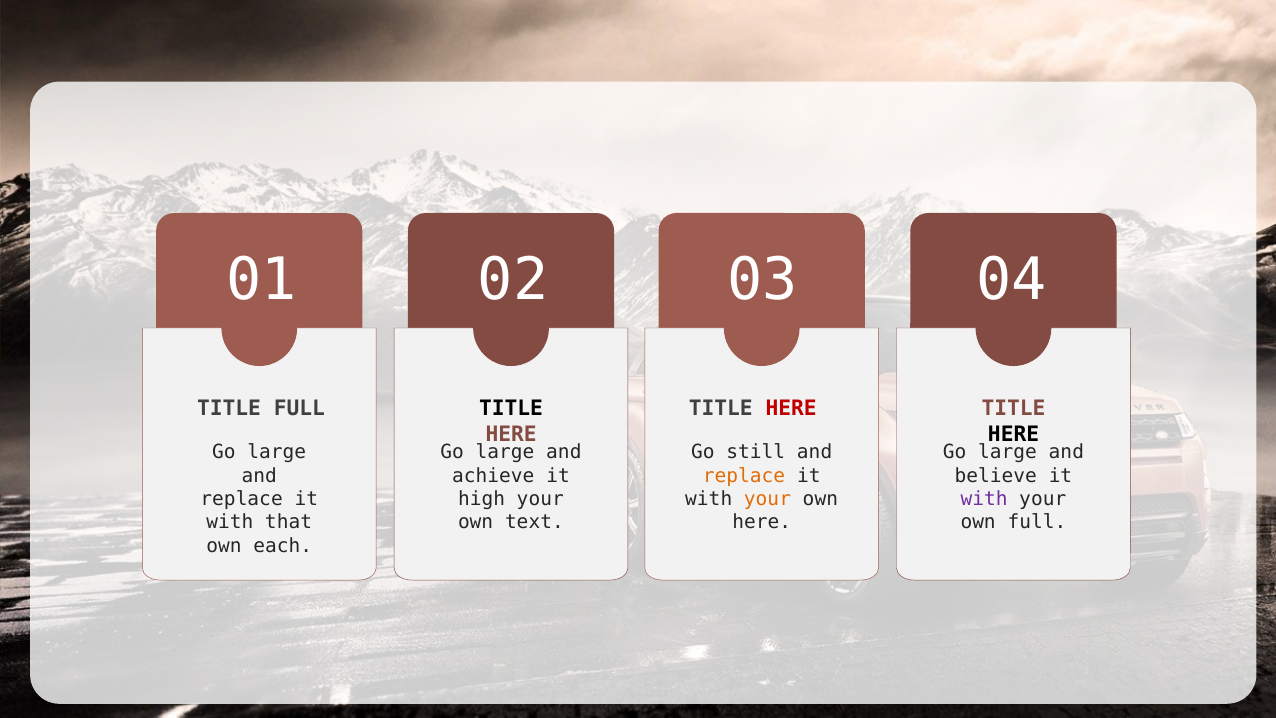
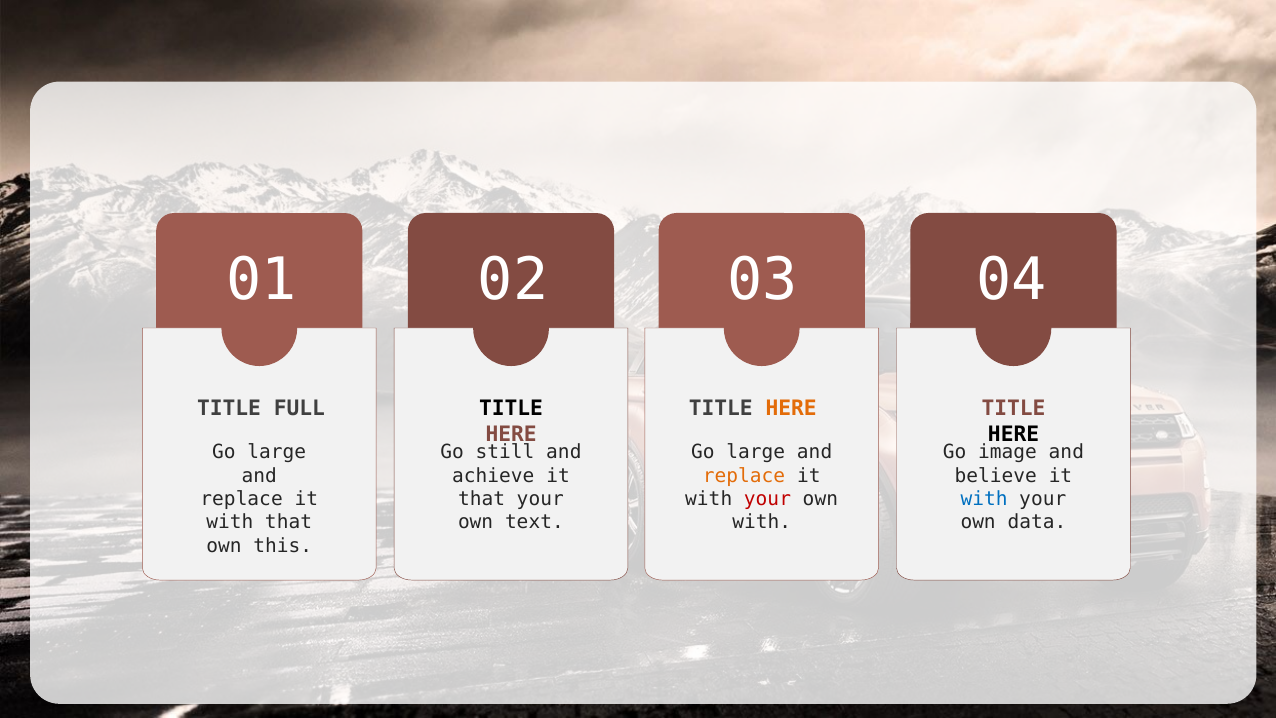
HERE at (791, 408) colour: red -> orange
large at (505, 452): large -> still
still at (756, 452): still -> large
large at (1007, 452): large -> image
high at (482, 499): high -> that
your at (767, 499) colour: orange -> red
with at (984, 499) colour: purple -> blue
here at (762, 522): here -> with
own full: full -> data
each: each -> this
